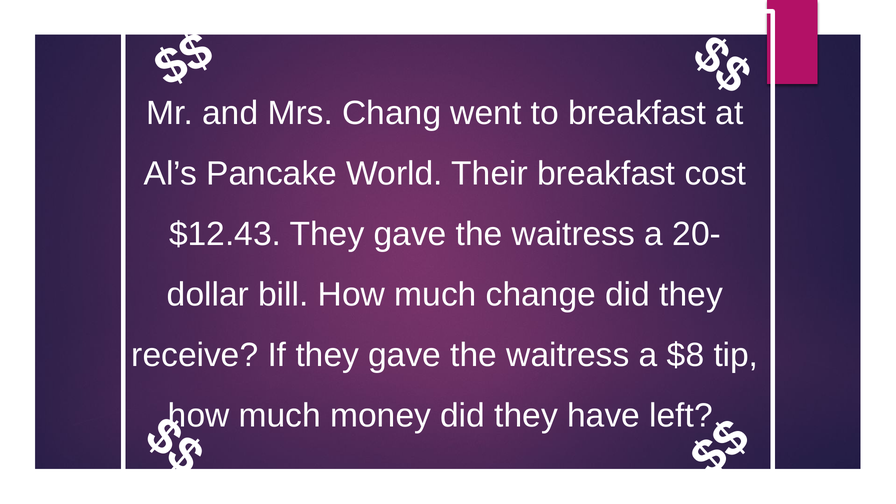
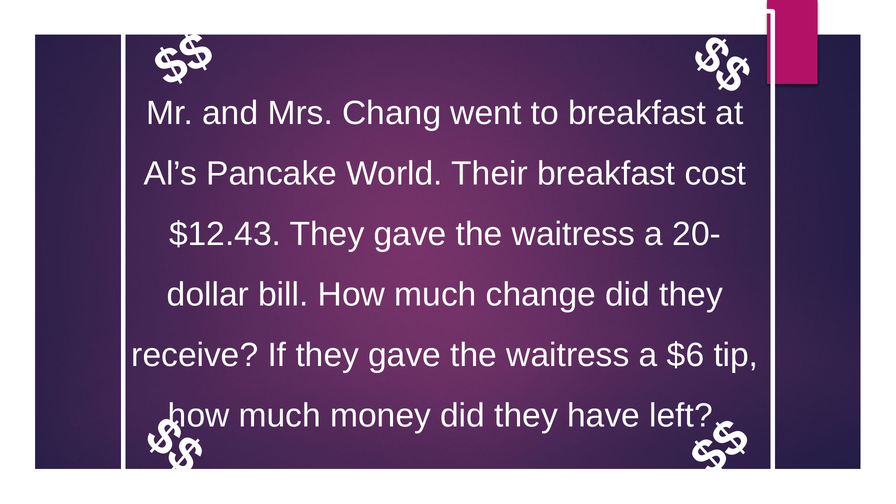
$8: $8 -> $6
